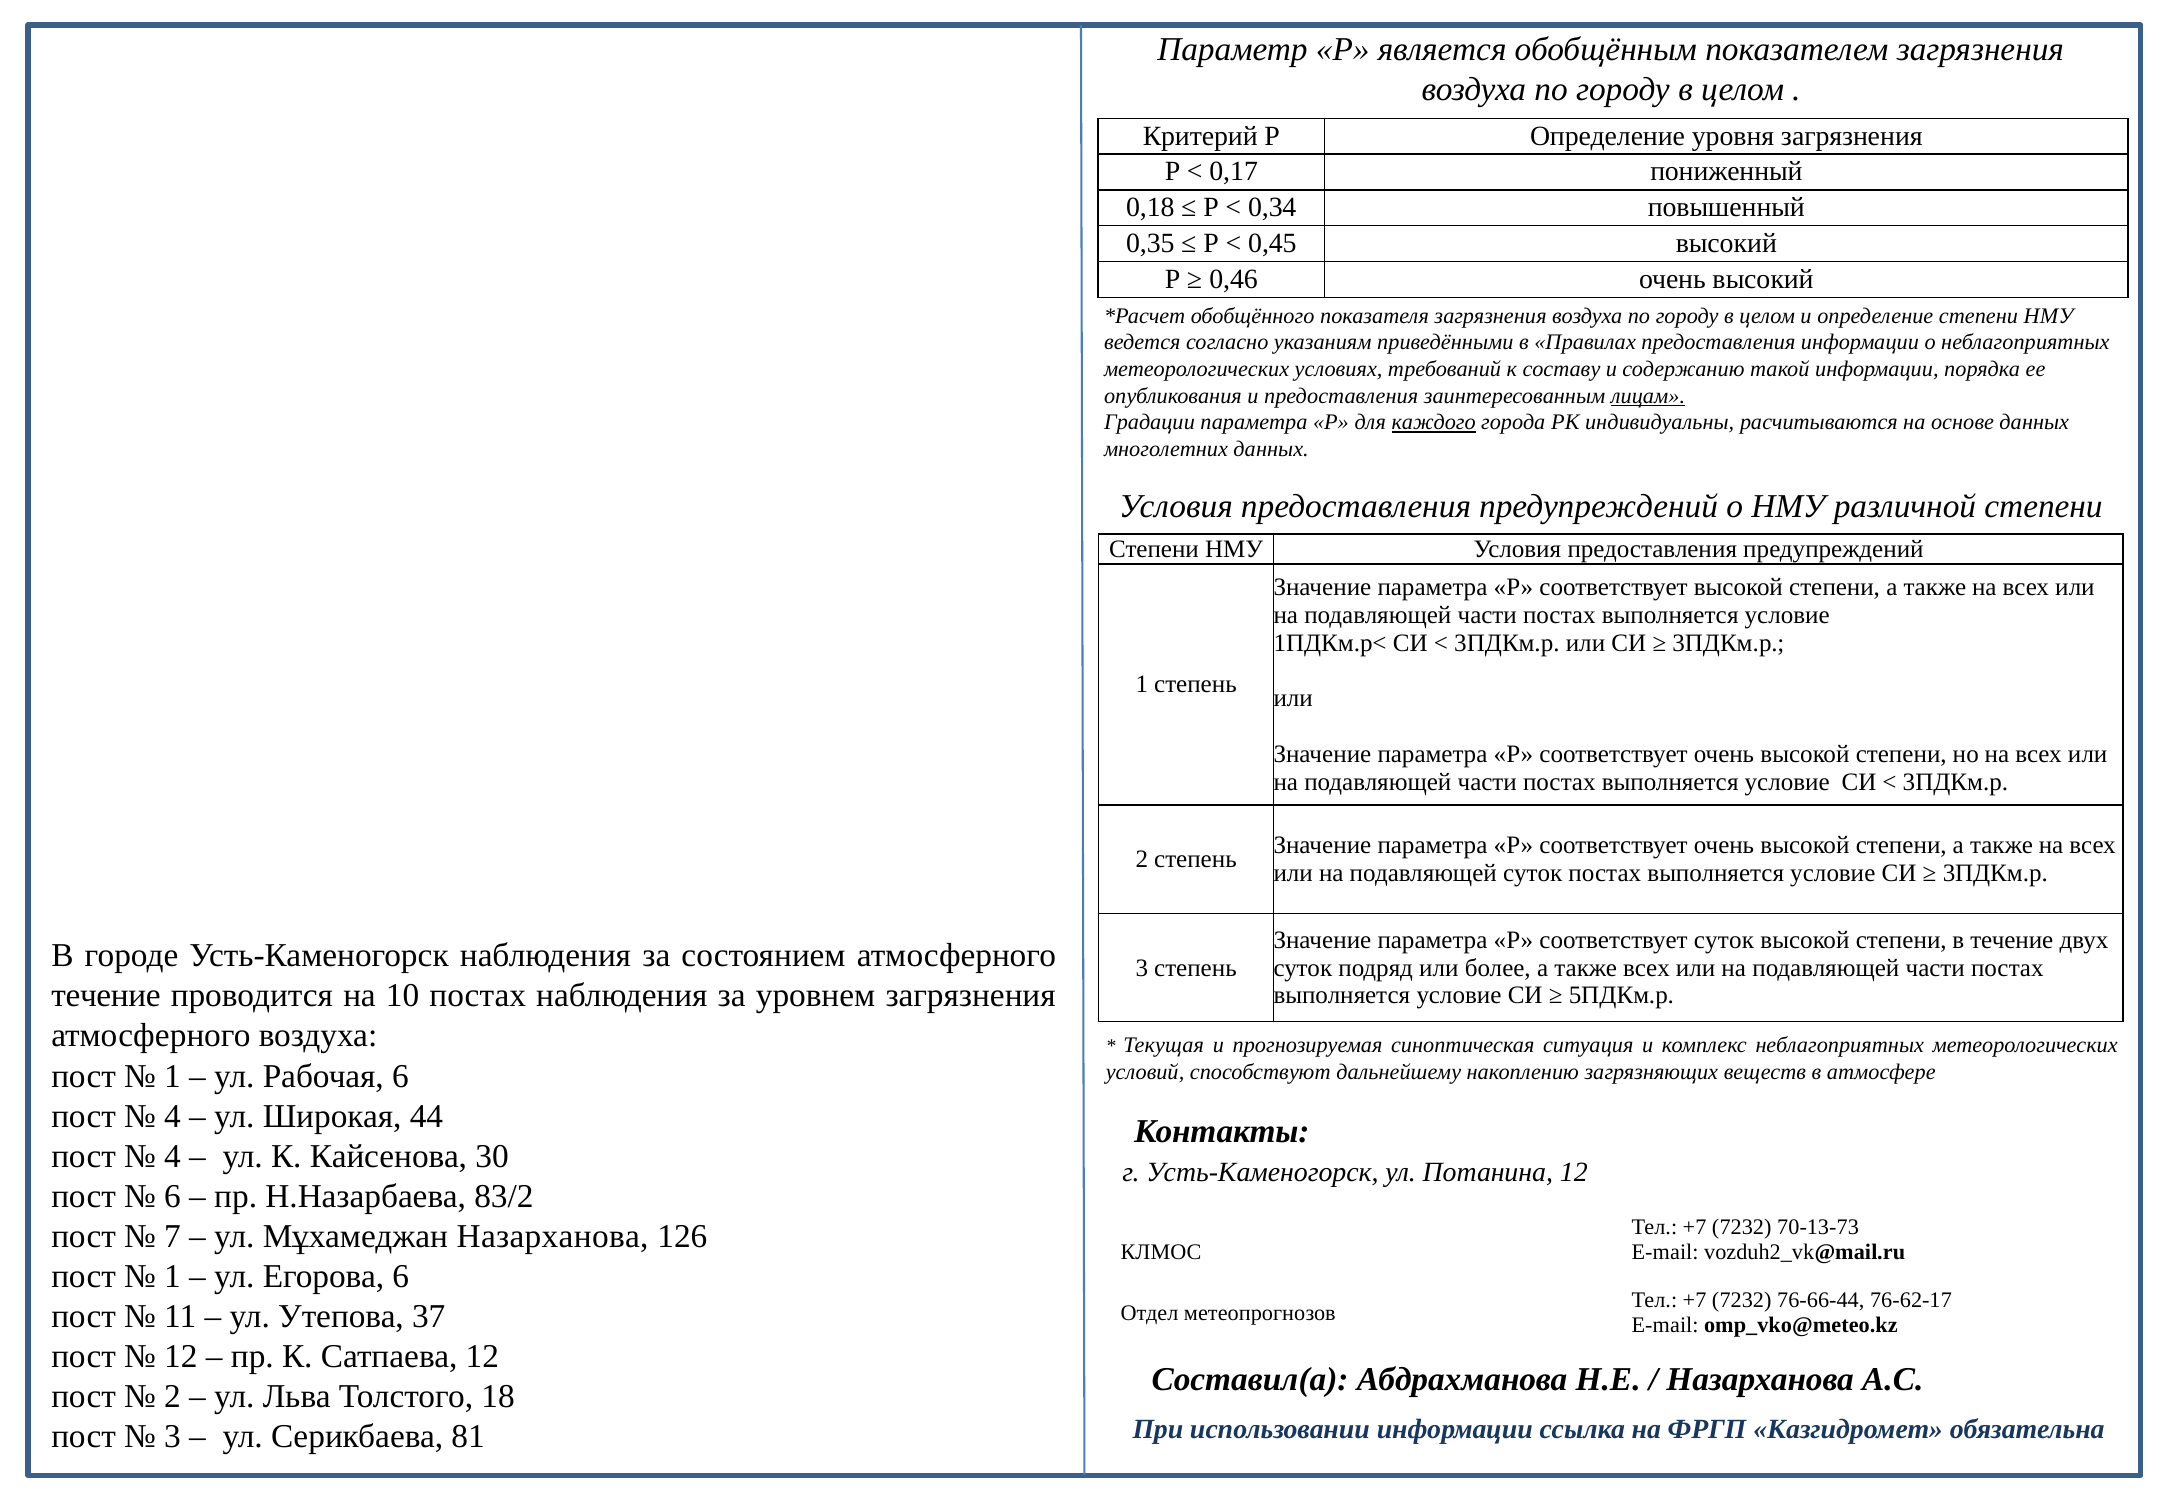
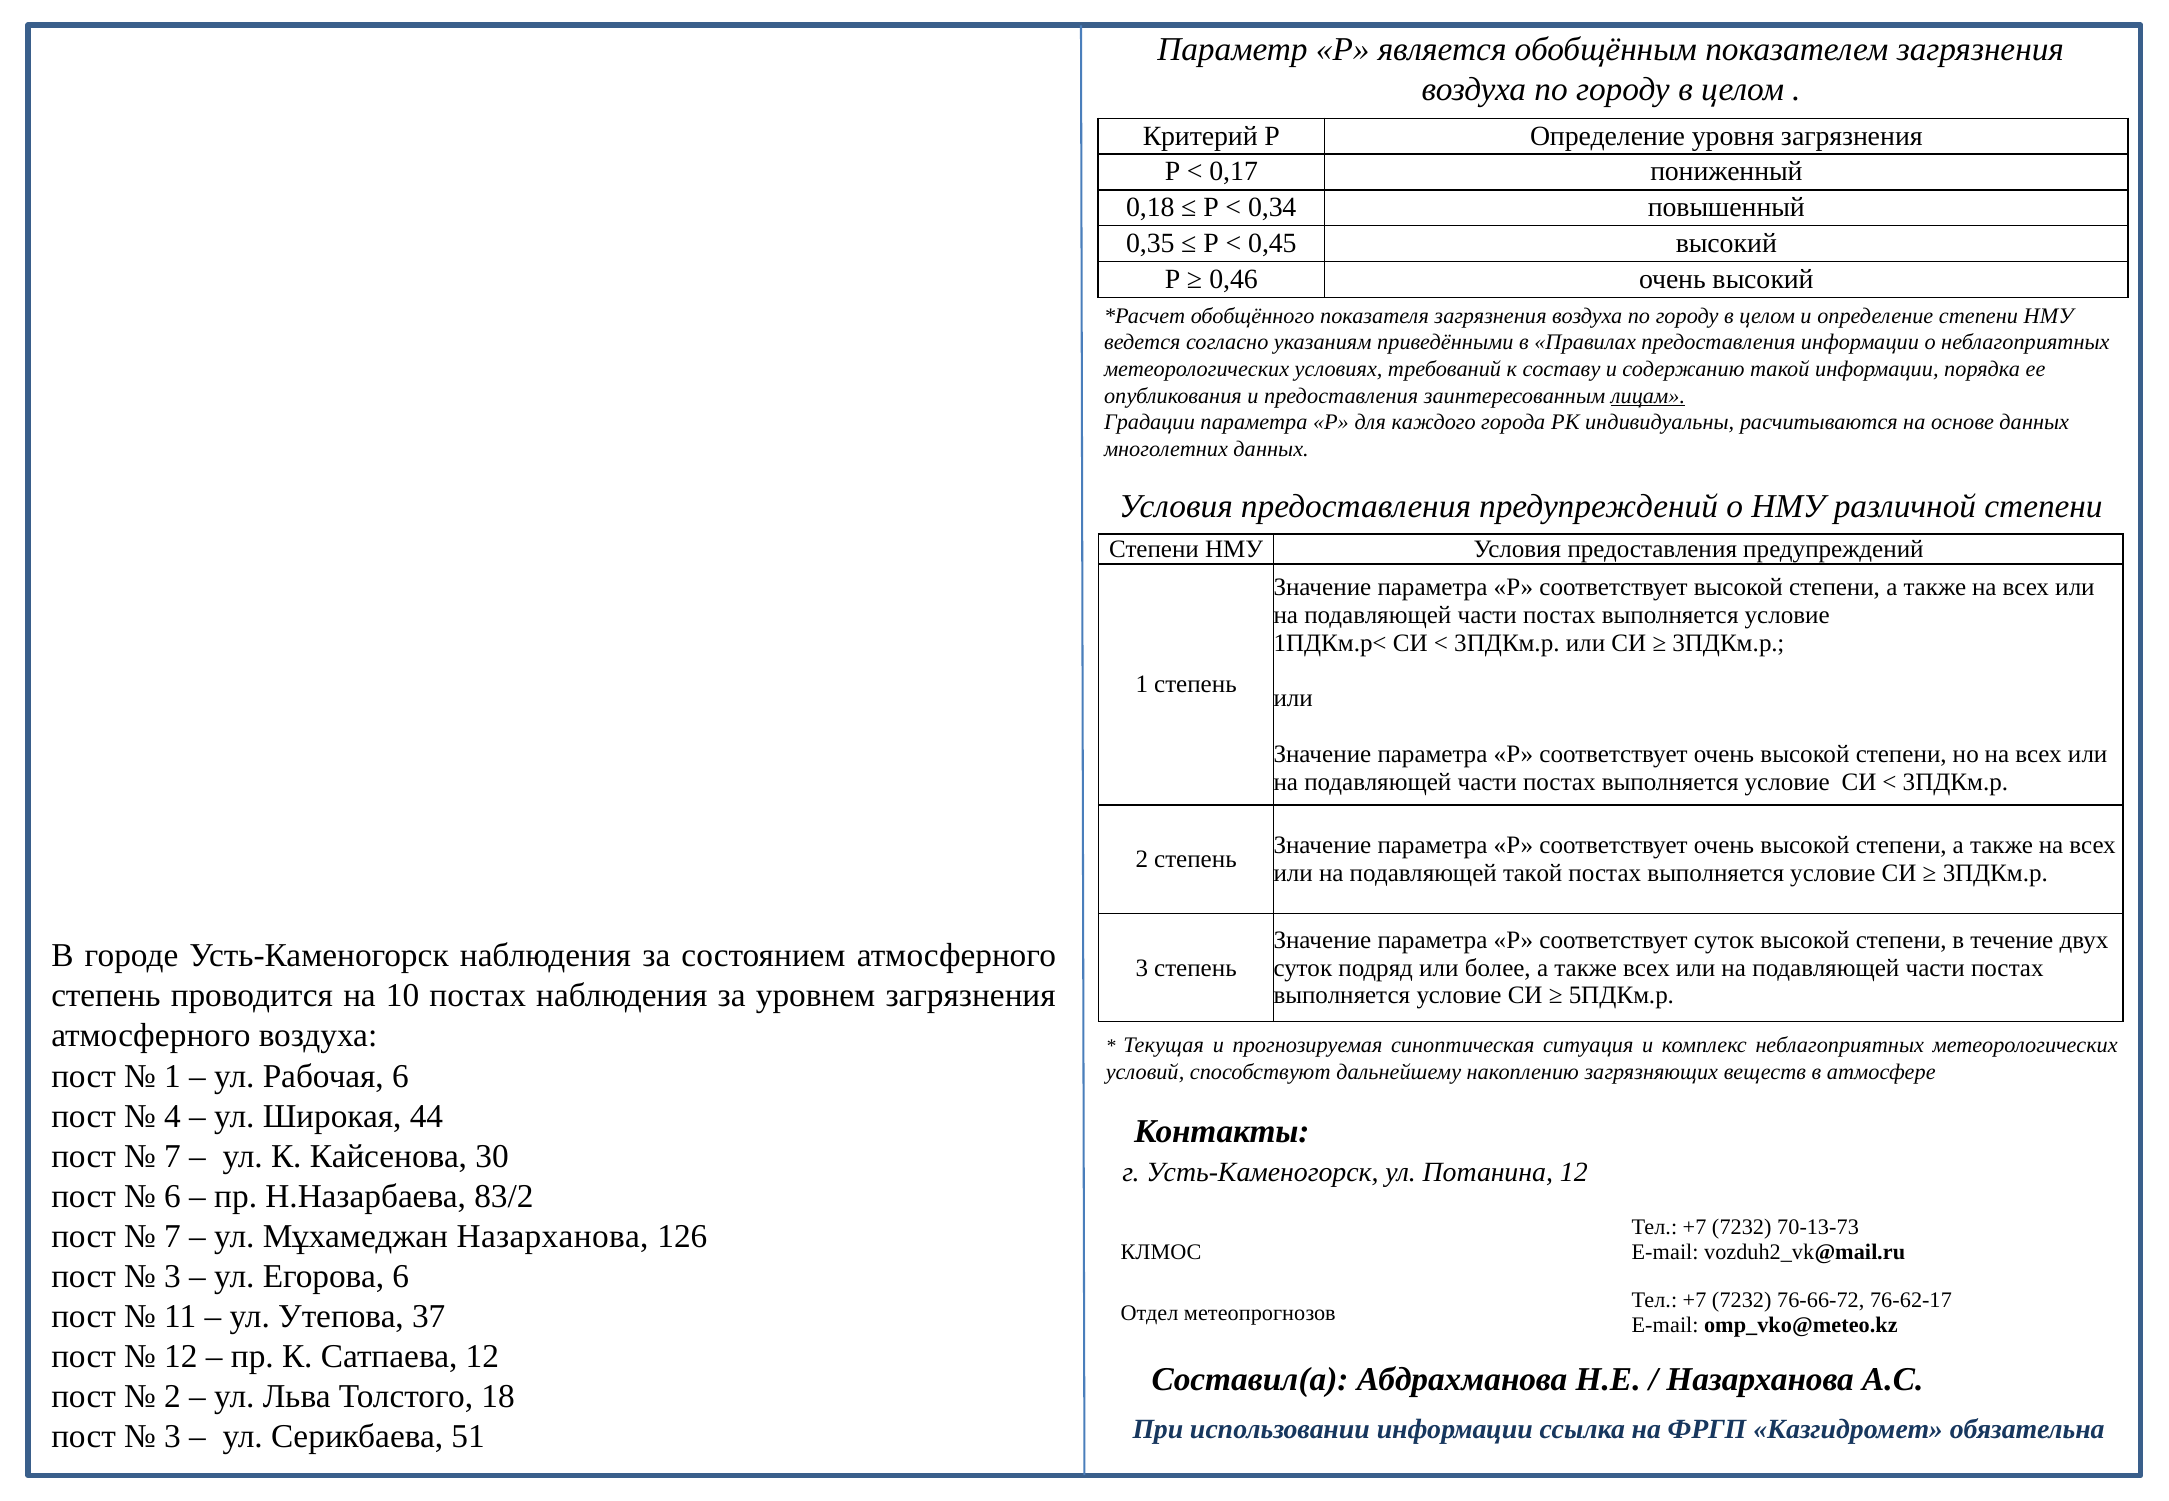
каждого underline: present -> none
подавляющей суток: суток -> такой
течение at (106, 996): течение -> степень
4 at (173, 1157): 4 -> 7
1 at (173, 1277): 1 -> 3
76-66-44: 76-66-44 -> 76-66-72
81: 81 -> 51
